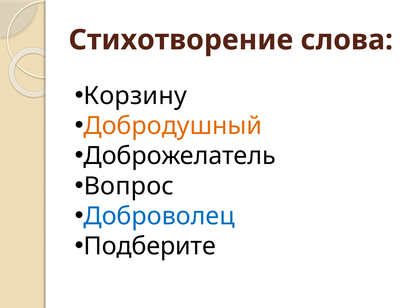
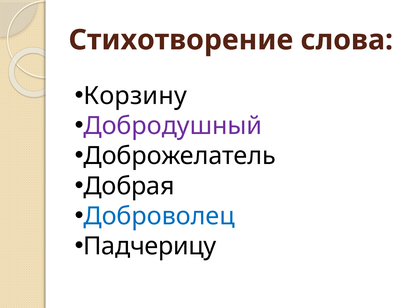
Добродушный colour: orange -> purple
Вопрос: Вопрос -> Добрая
Подберите: Подберите -> Падчерицу
